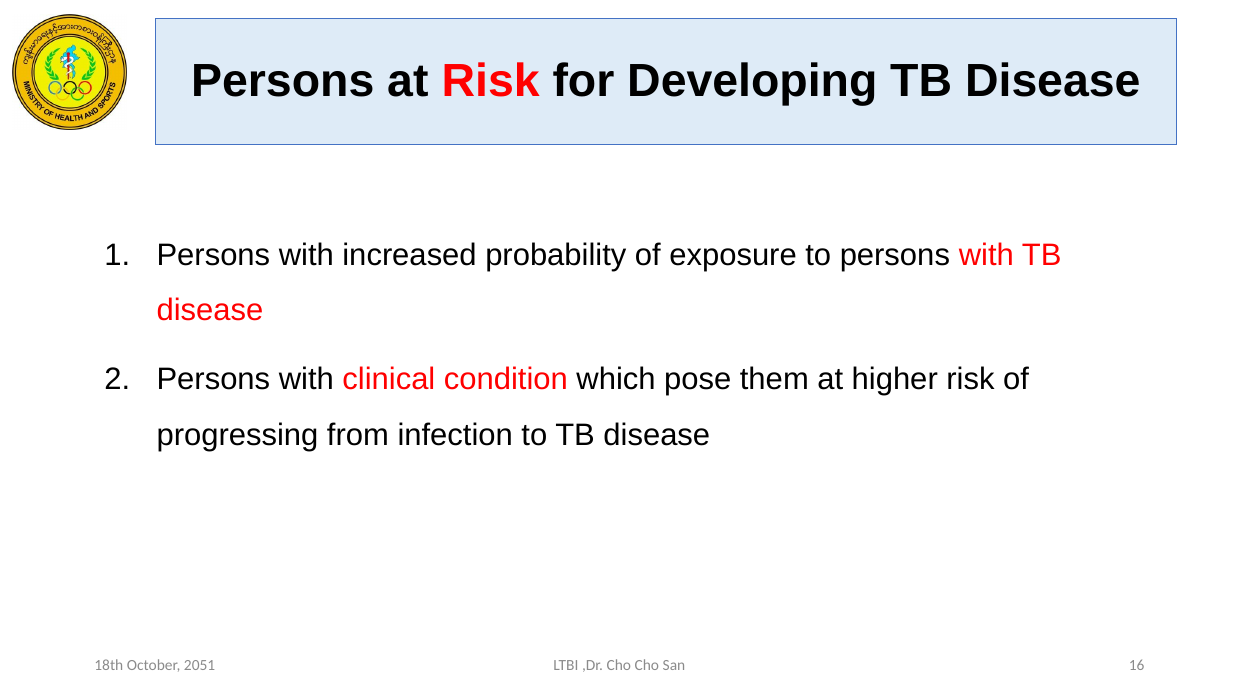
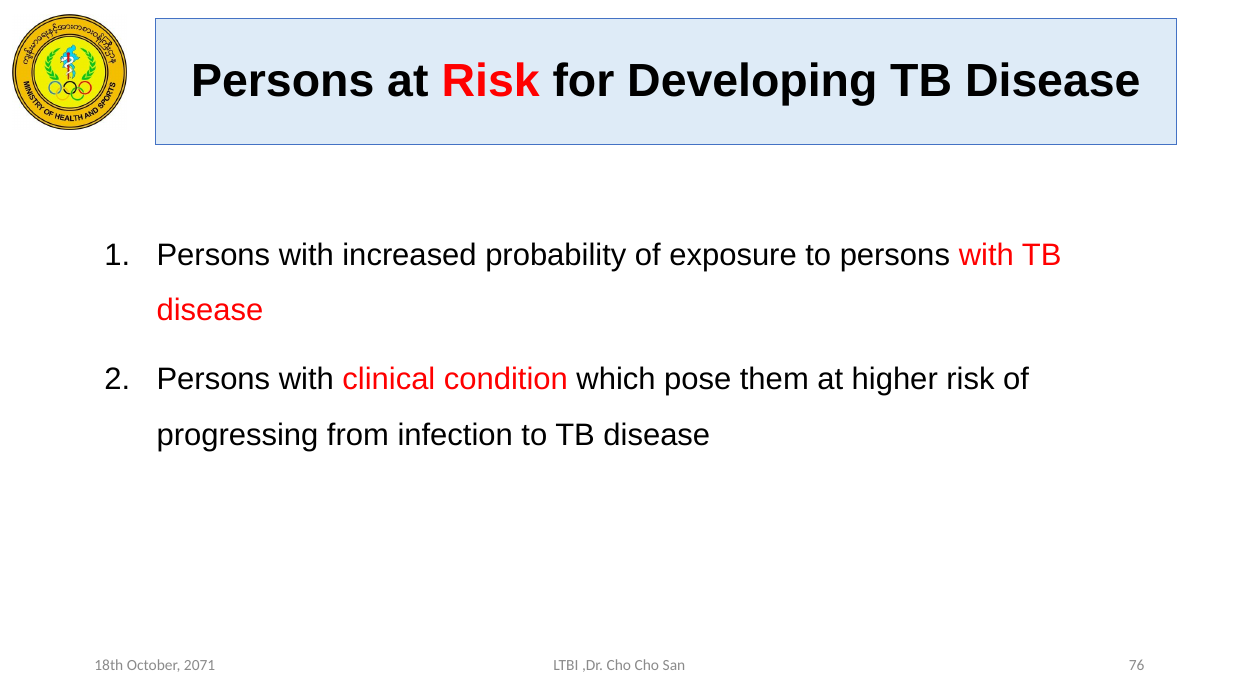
16: 16 -> 76
2051: 2051 -> 2071
